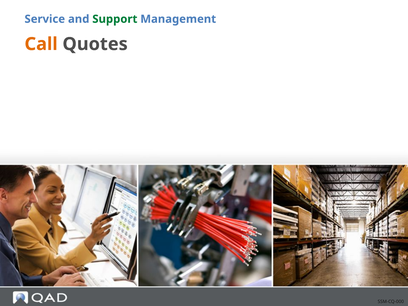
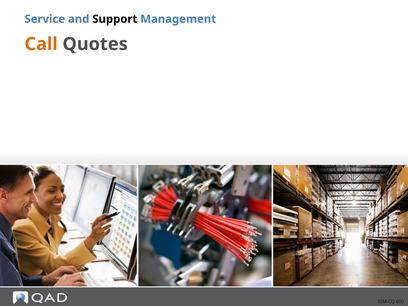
Support colour: green -> black
